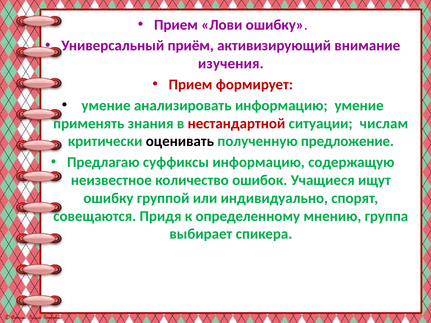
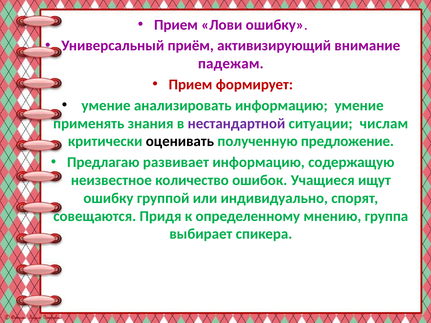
изучения: изучения -> падежам
нестандартной colour: red -> purple
суффиксы: суффиксы -> развивает
